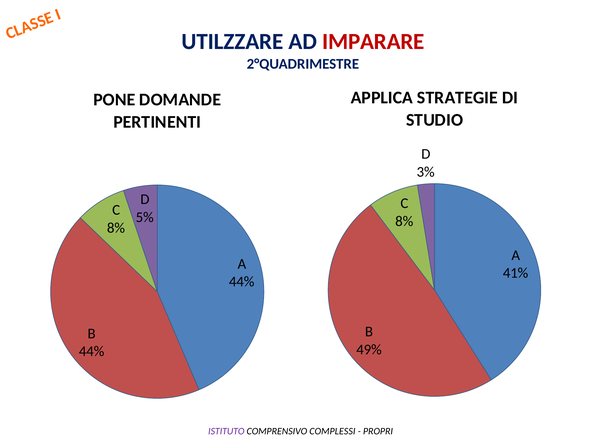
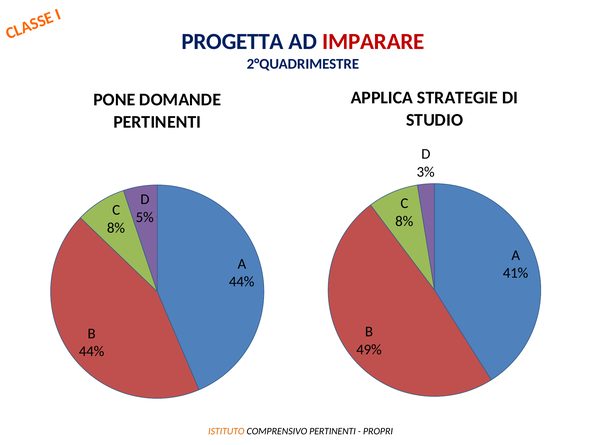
UTILZZARE: UTILZZARE -> PROGETTA
ISTITUTO colour: purple -> orange
COMPRENSIVO COMPLESSI: COMPLESSI -> PERTINENTI
